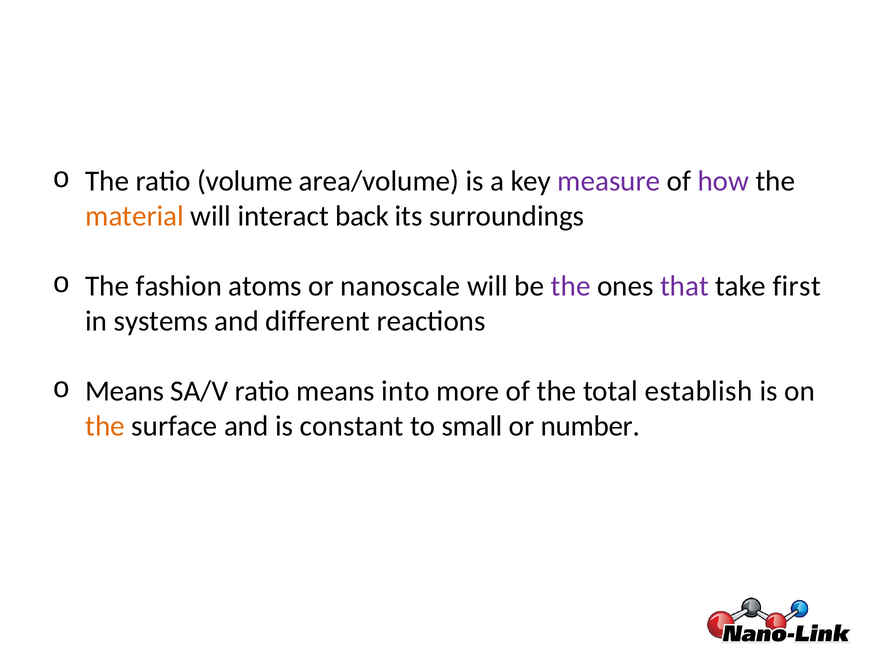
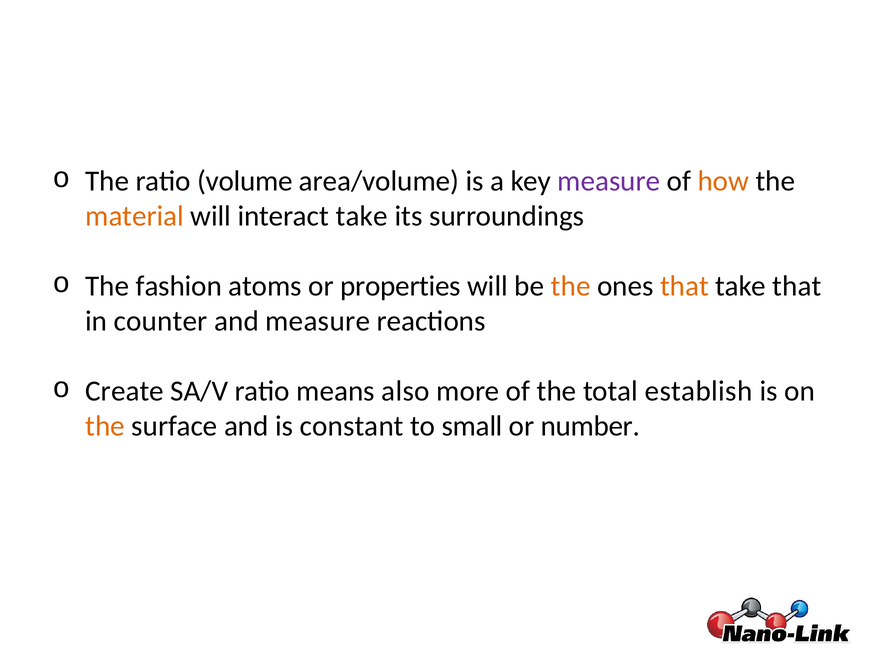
how colour: purple -> orange
interact back: back -> take
nanoscale: nanoscale -> properties
the at (571, 286) colour: purple -> orange
that at (685, 286) colour: purple -> orange
take first: first -> that
systems: systems -> counter
and different: different -> measure
Means at (125, 391): Means -> Create
into: into -> also
